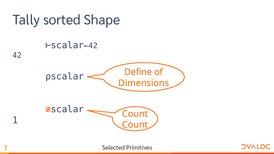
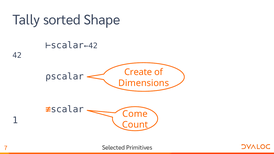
Define: Define -> Create
Count at (135, 114): Count -> Come
